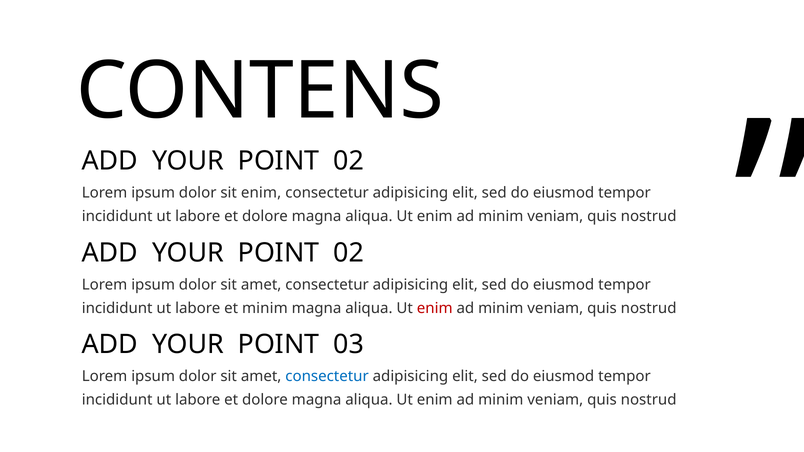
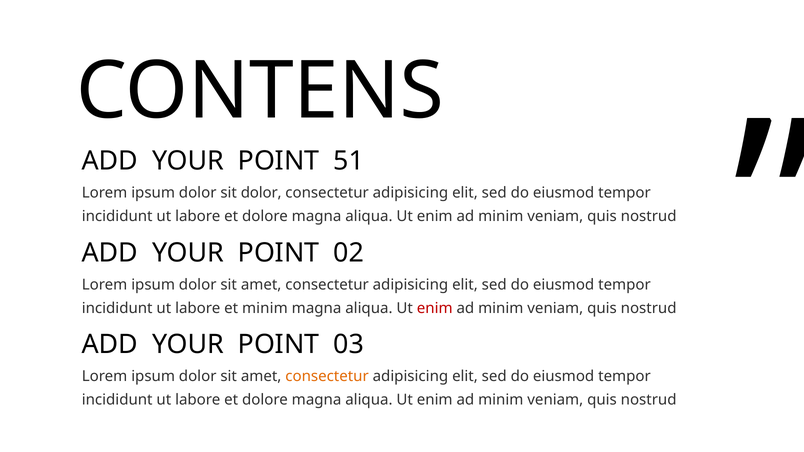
02 at (349, 161): 02 -> 51
sit enim: enim -> dolor
consectetur at (327, 377) colour: blue -> orange
